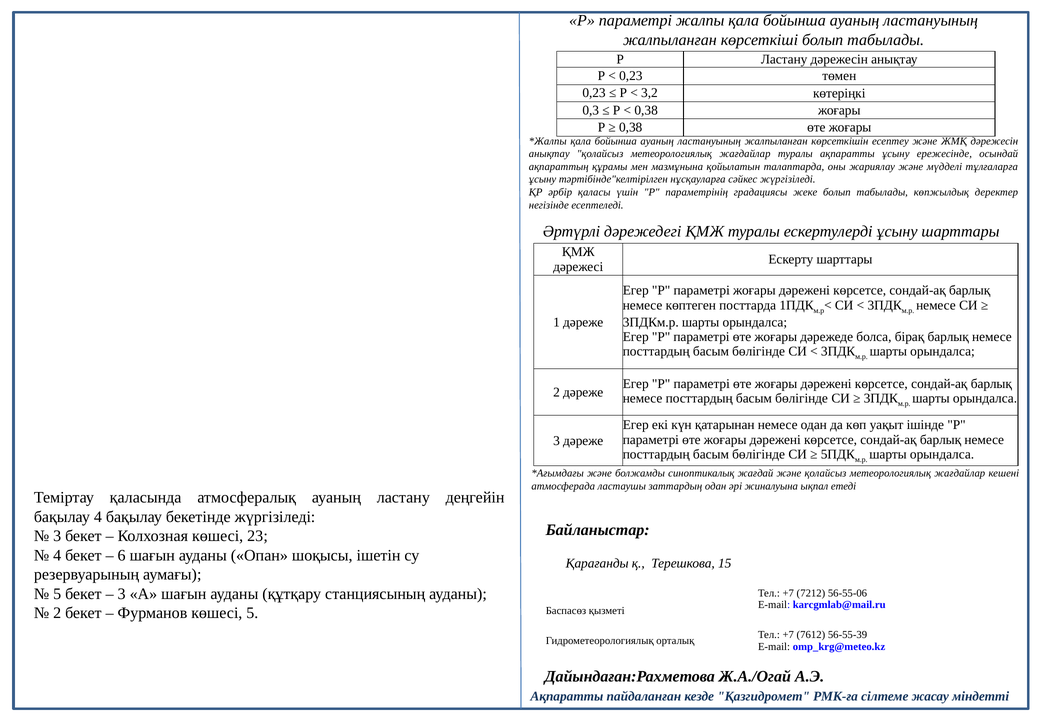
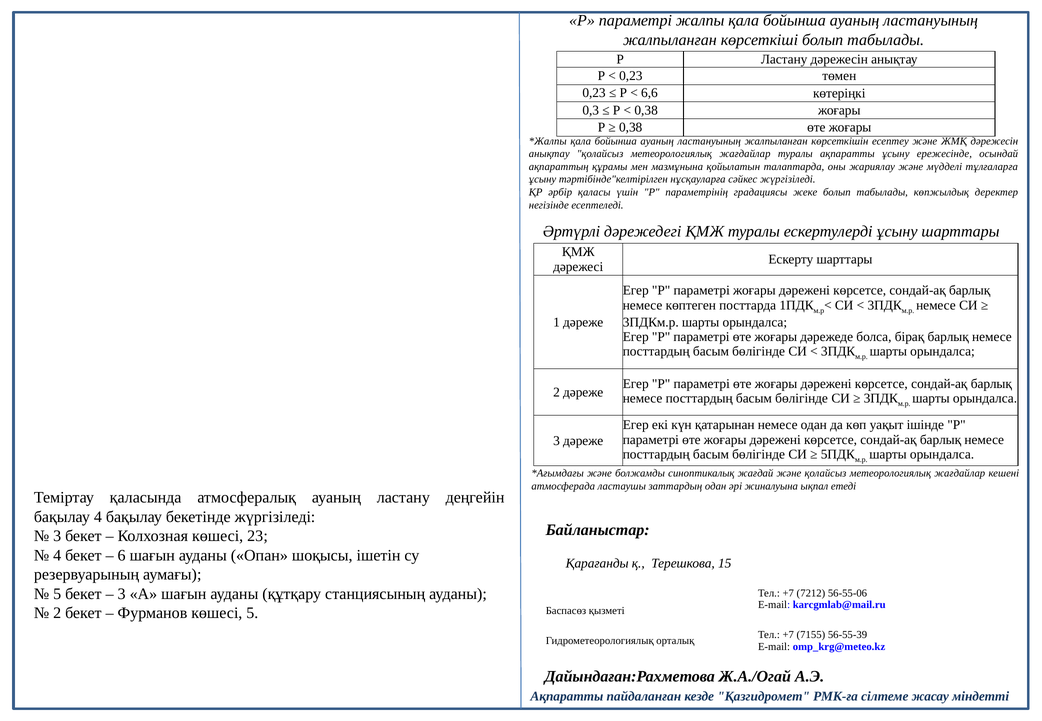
3,2: 3,2 -> 6,6
7612: 7612 -> 7155
